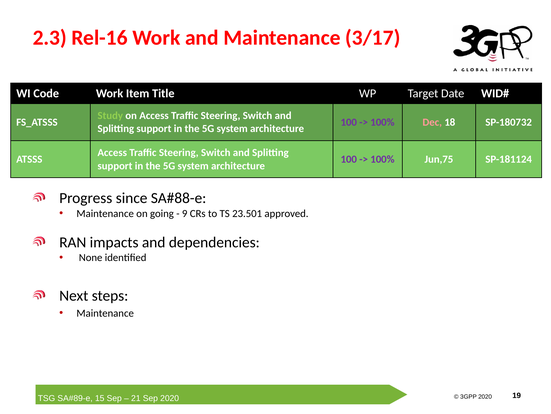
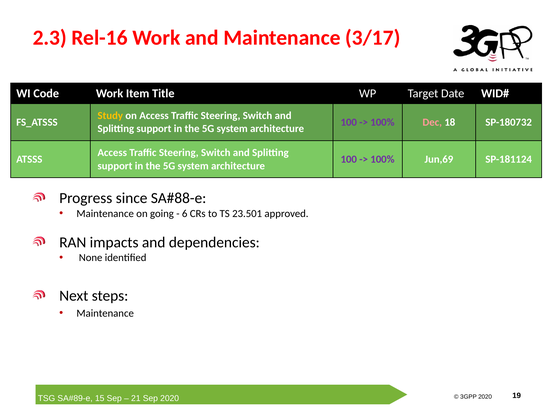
Study colour: light green -> yellow
Jun,75: Jun,75 -> Jun,69
9: 9 -> 6
